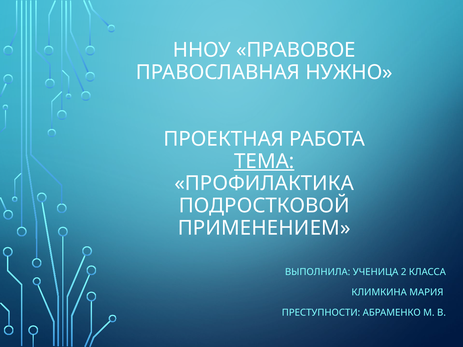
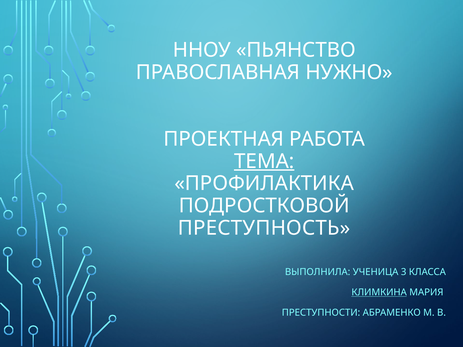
ПРАВОВОЕ: ПРАВОВОЕ -> ПЬЯНСТВО
ПРИМЕНЕНИЕМ: ПРИМЕНЕНИЕМ -> ПРЕСТУПНОСТЬ
2: 2 -> 3
КЛИМКИНА underline: none -> present
